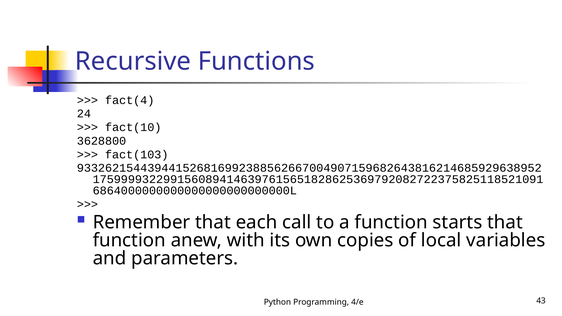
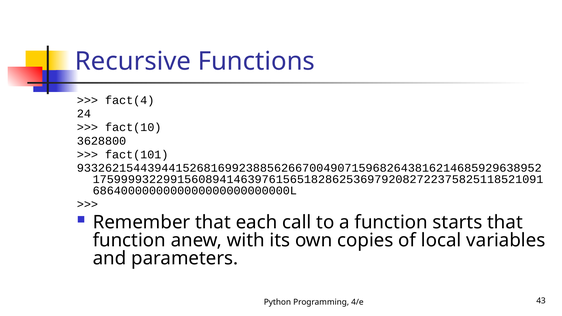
fact(103: fact(103 -> fact(101
